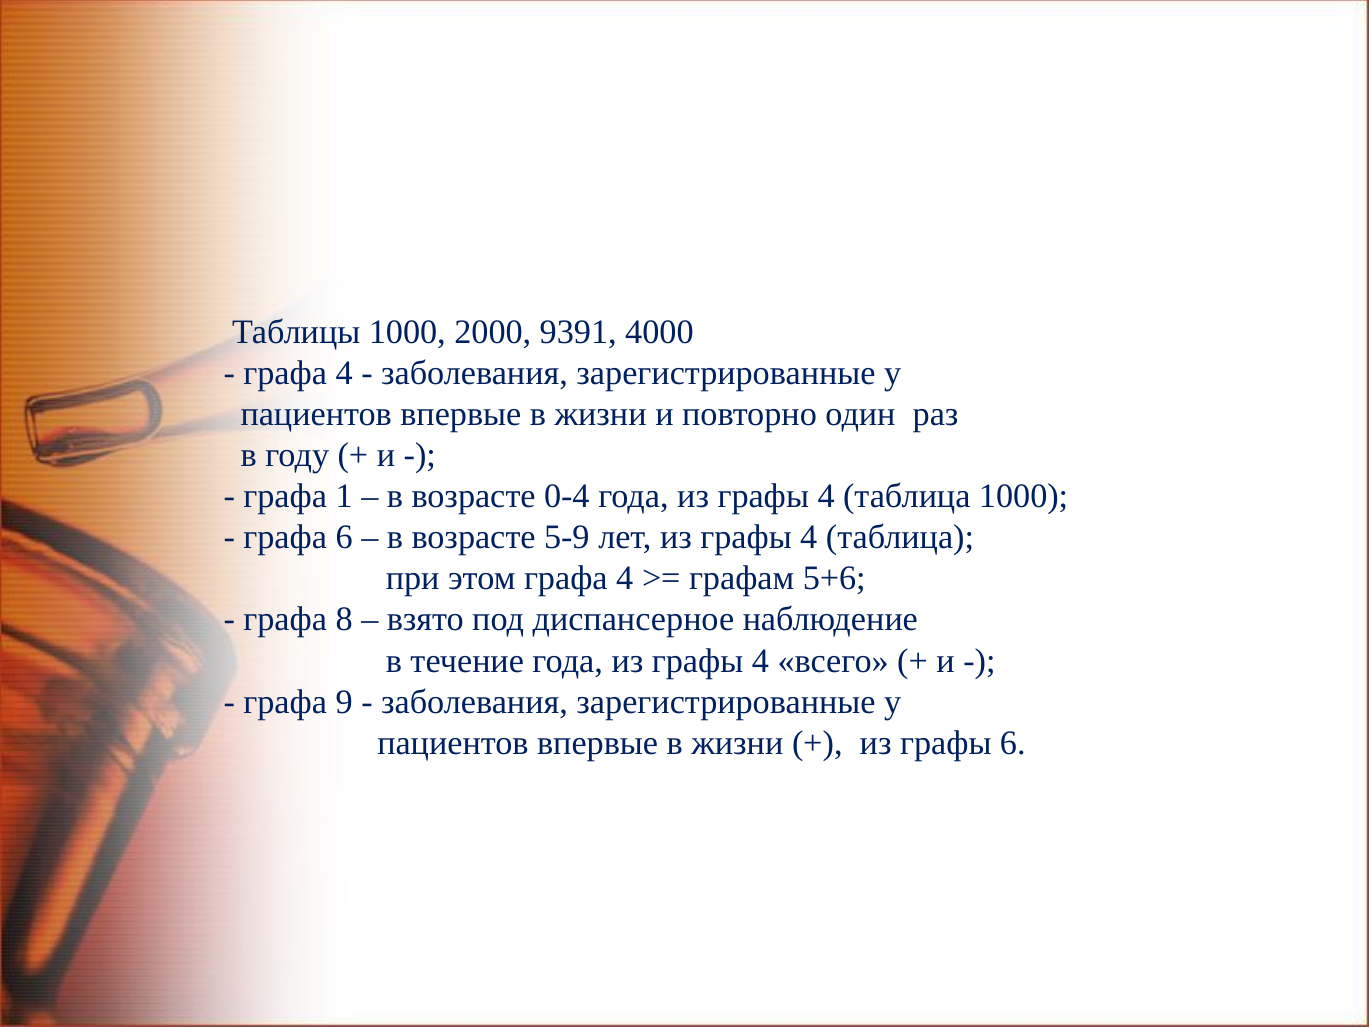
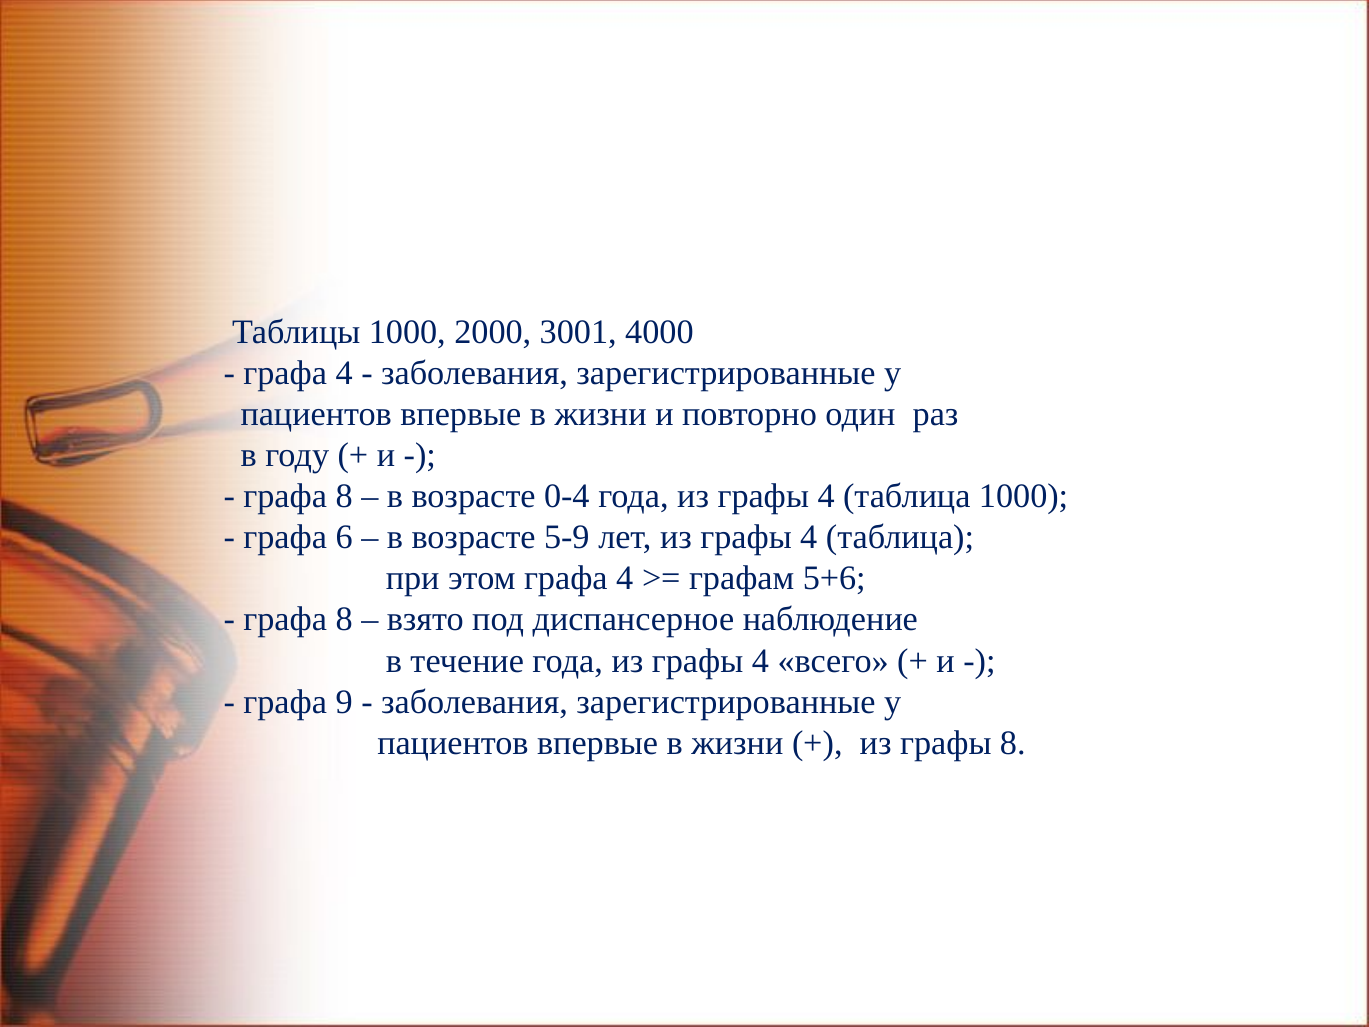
9391: 9391 -> 3001
1 at (344, 496): 1 -> 8
графы 6: 6 -> 8
